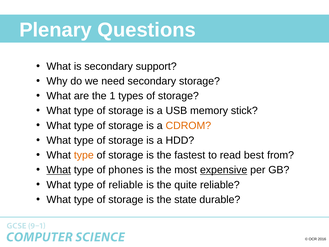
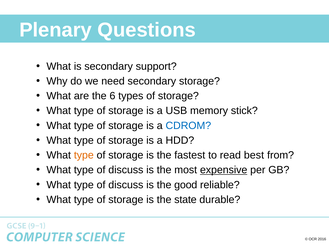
1: 1 -> 6
CDROM colour: orange -> blue
What at (59, 170) underline: present -> none
phones at (126, 170): phones -> discuss
reliable at (126, 185): reliable -> discuss
quite: quite -> good
